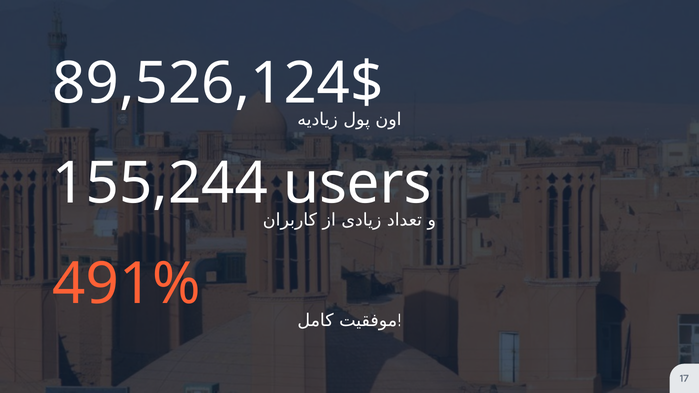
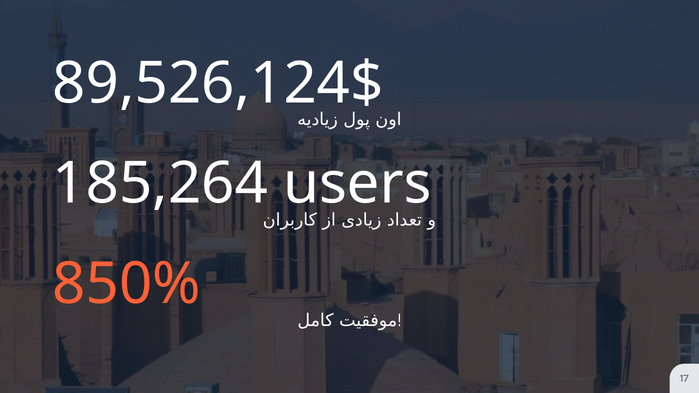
155,244: 155,244 -> 185,264
491%: 491% -> 850%
